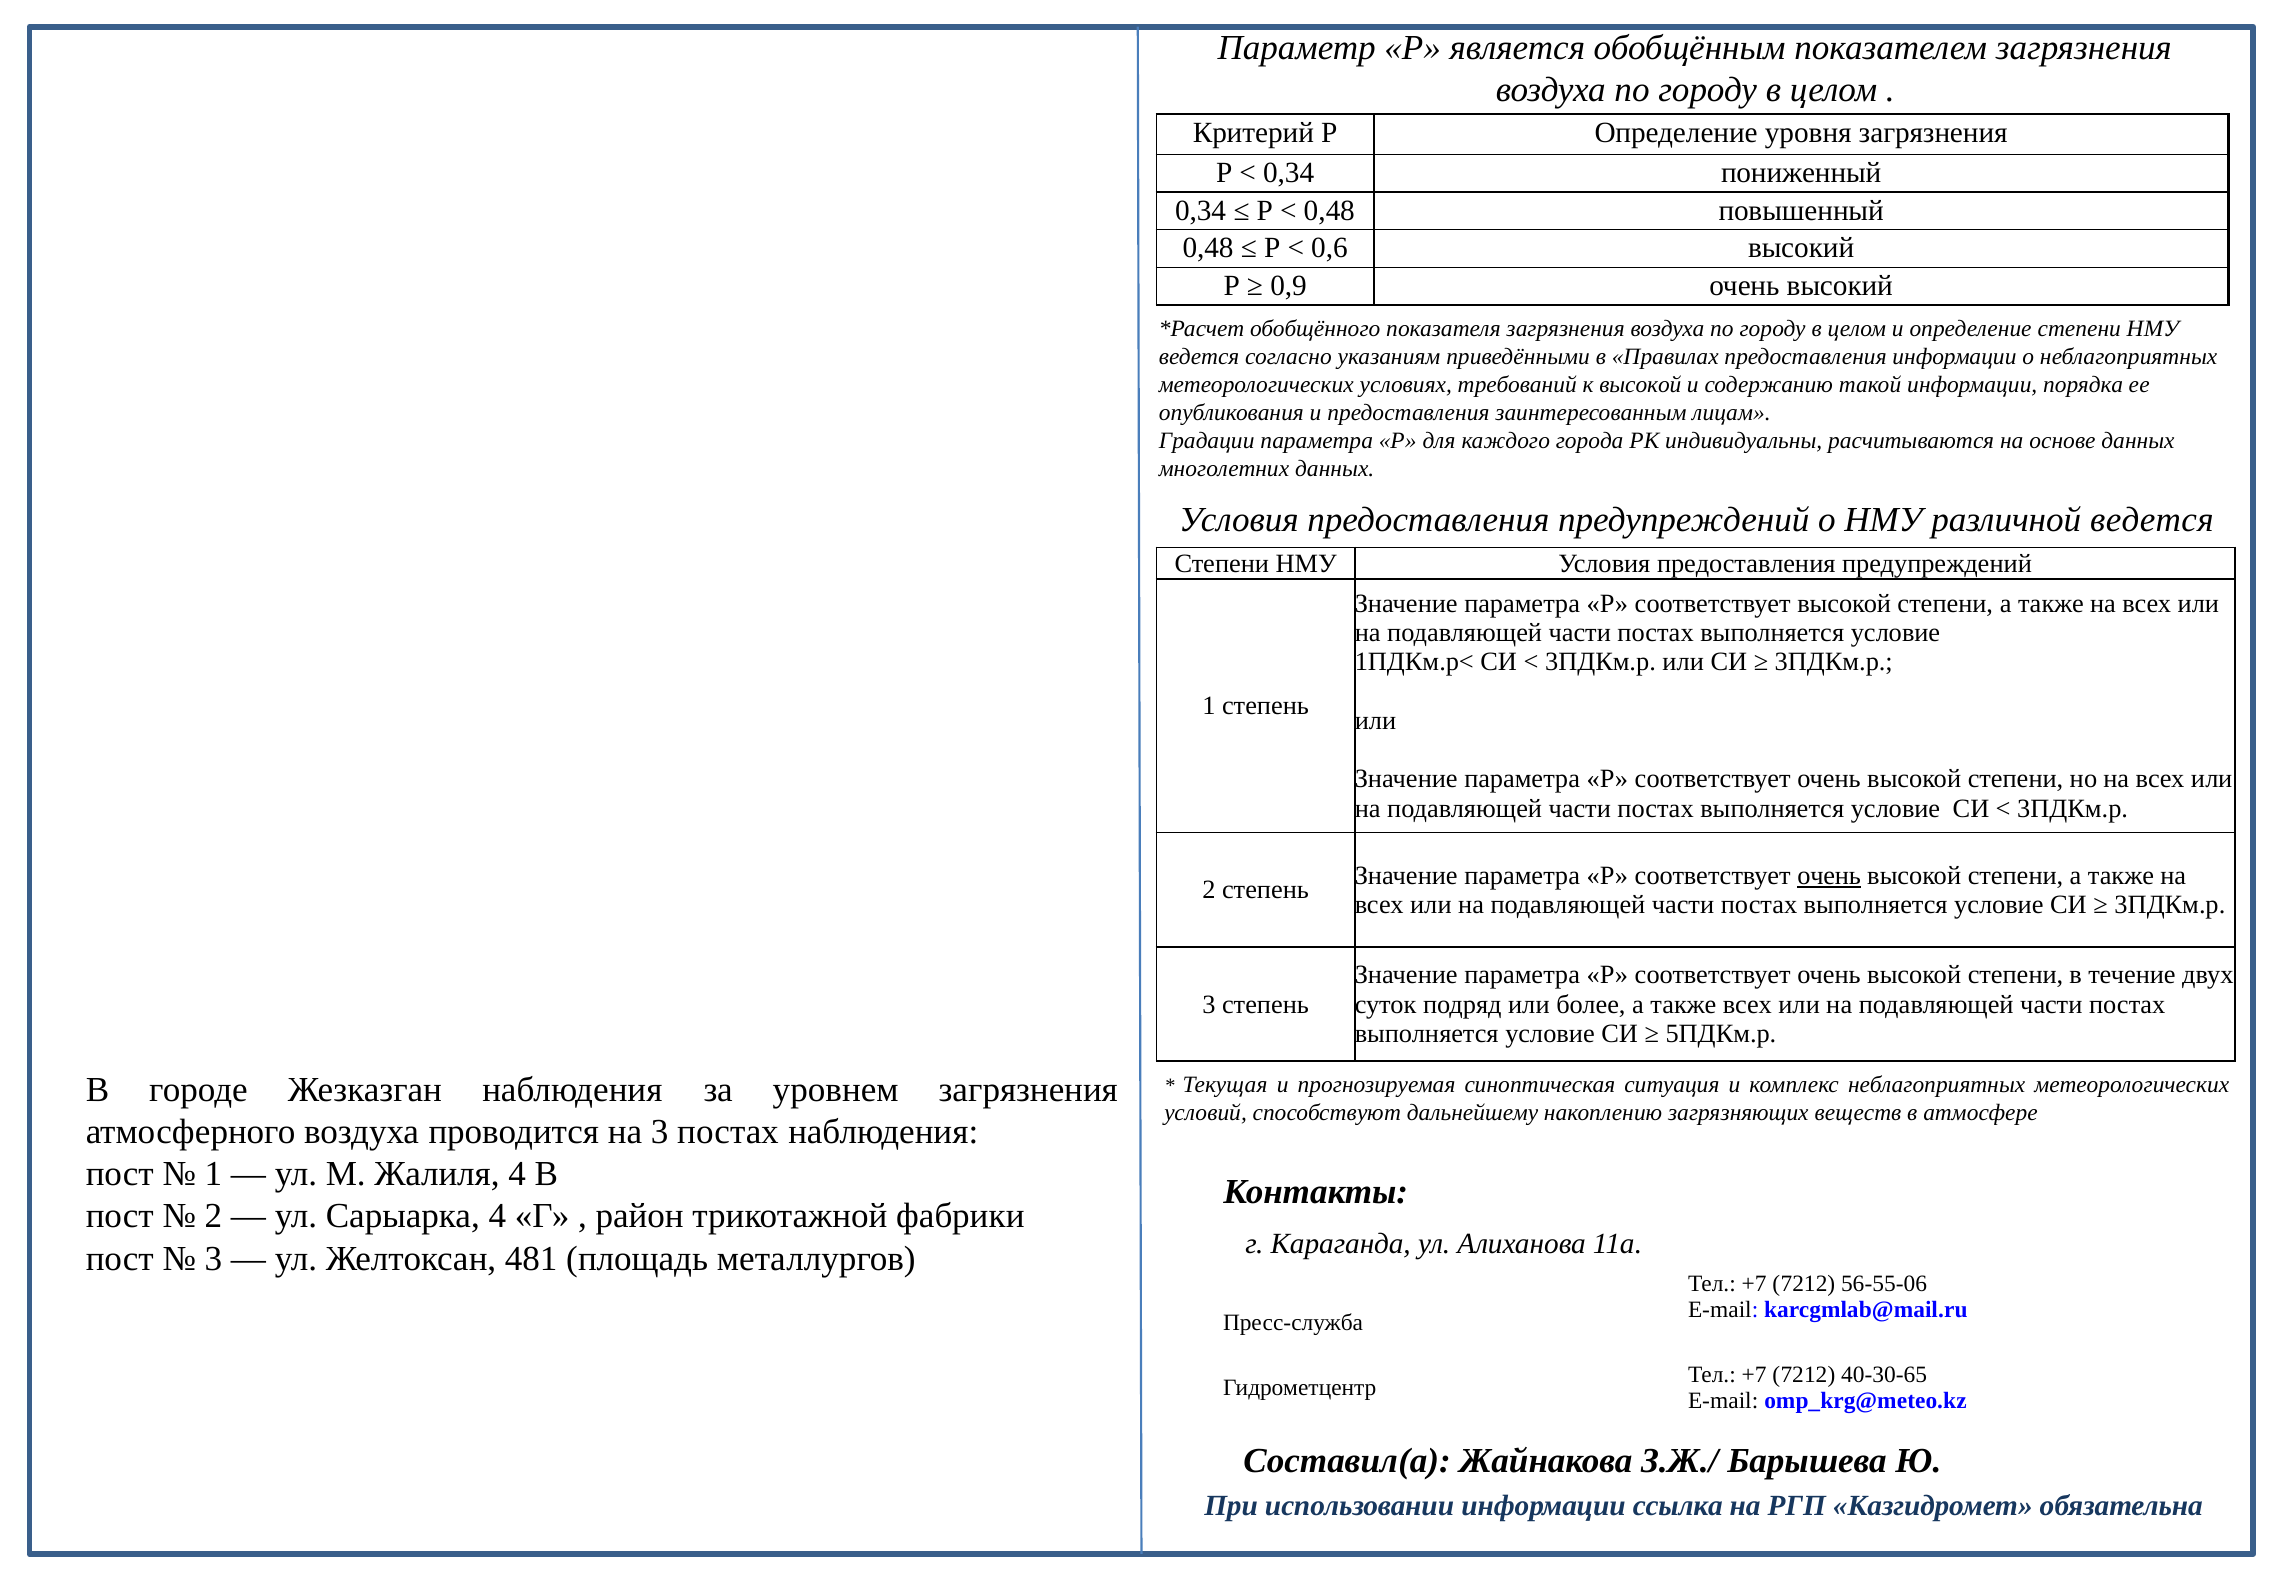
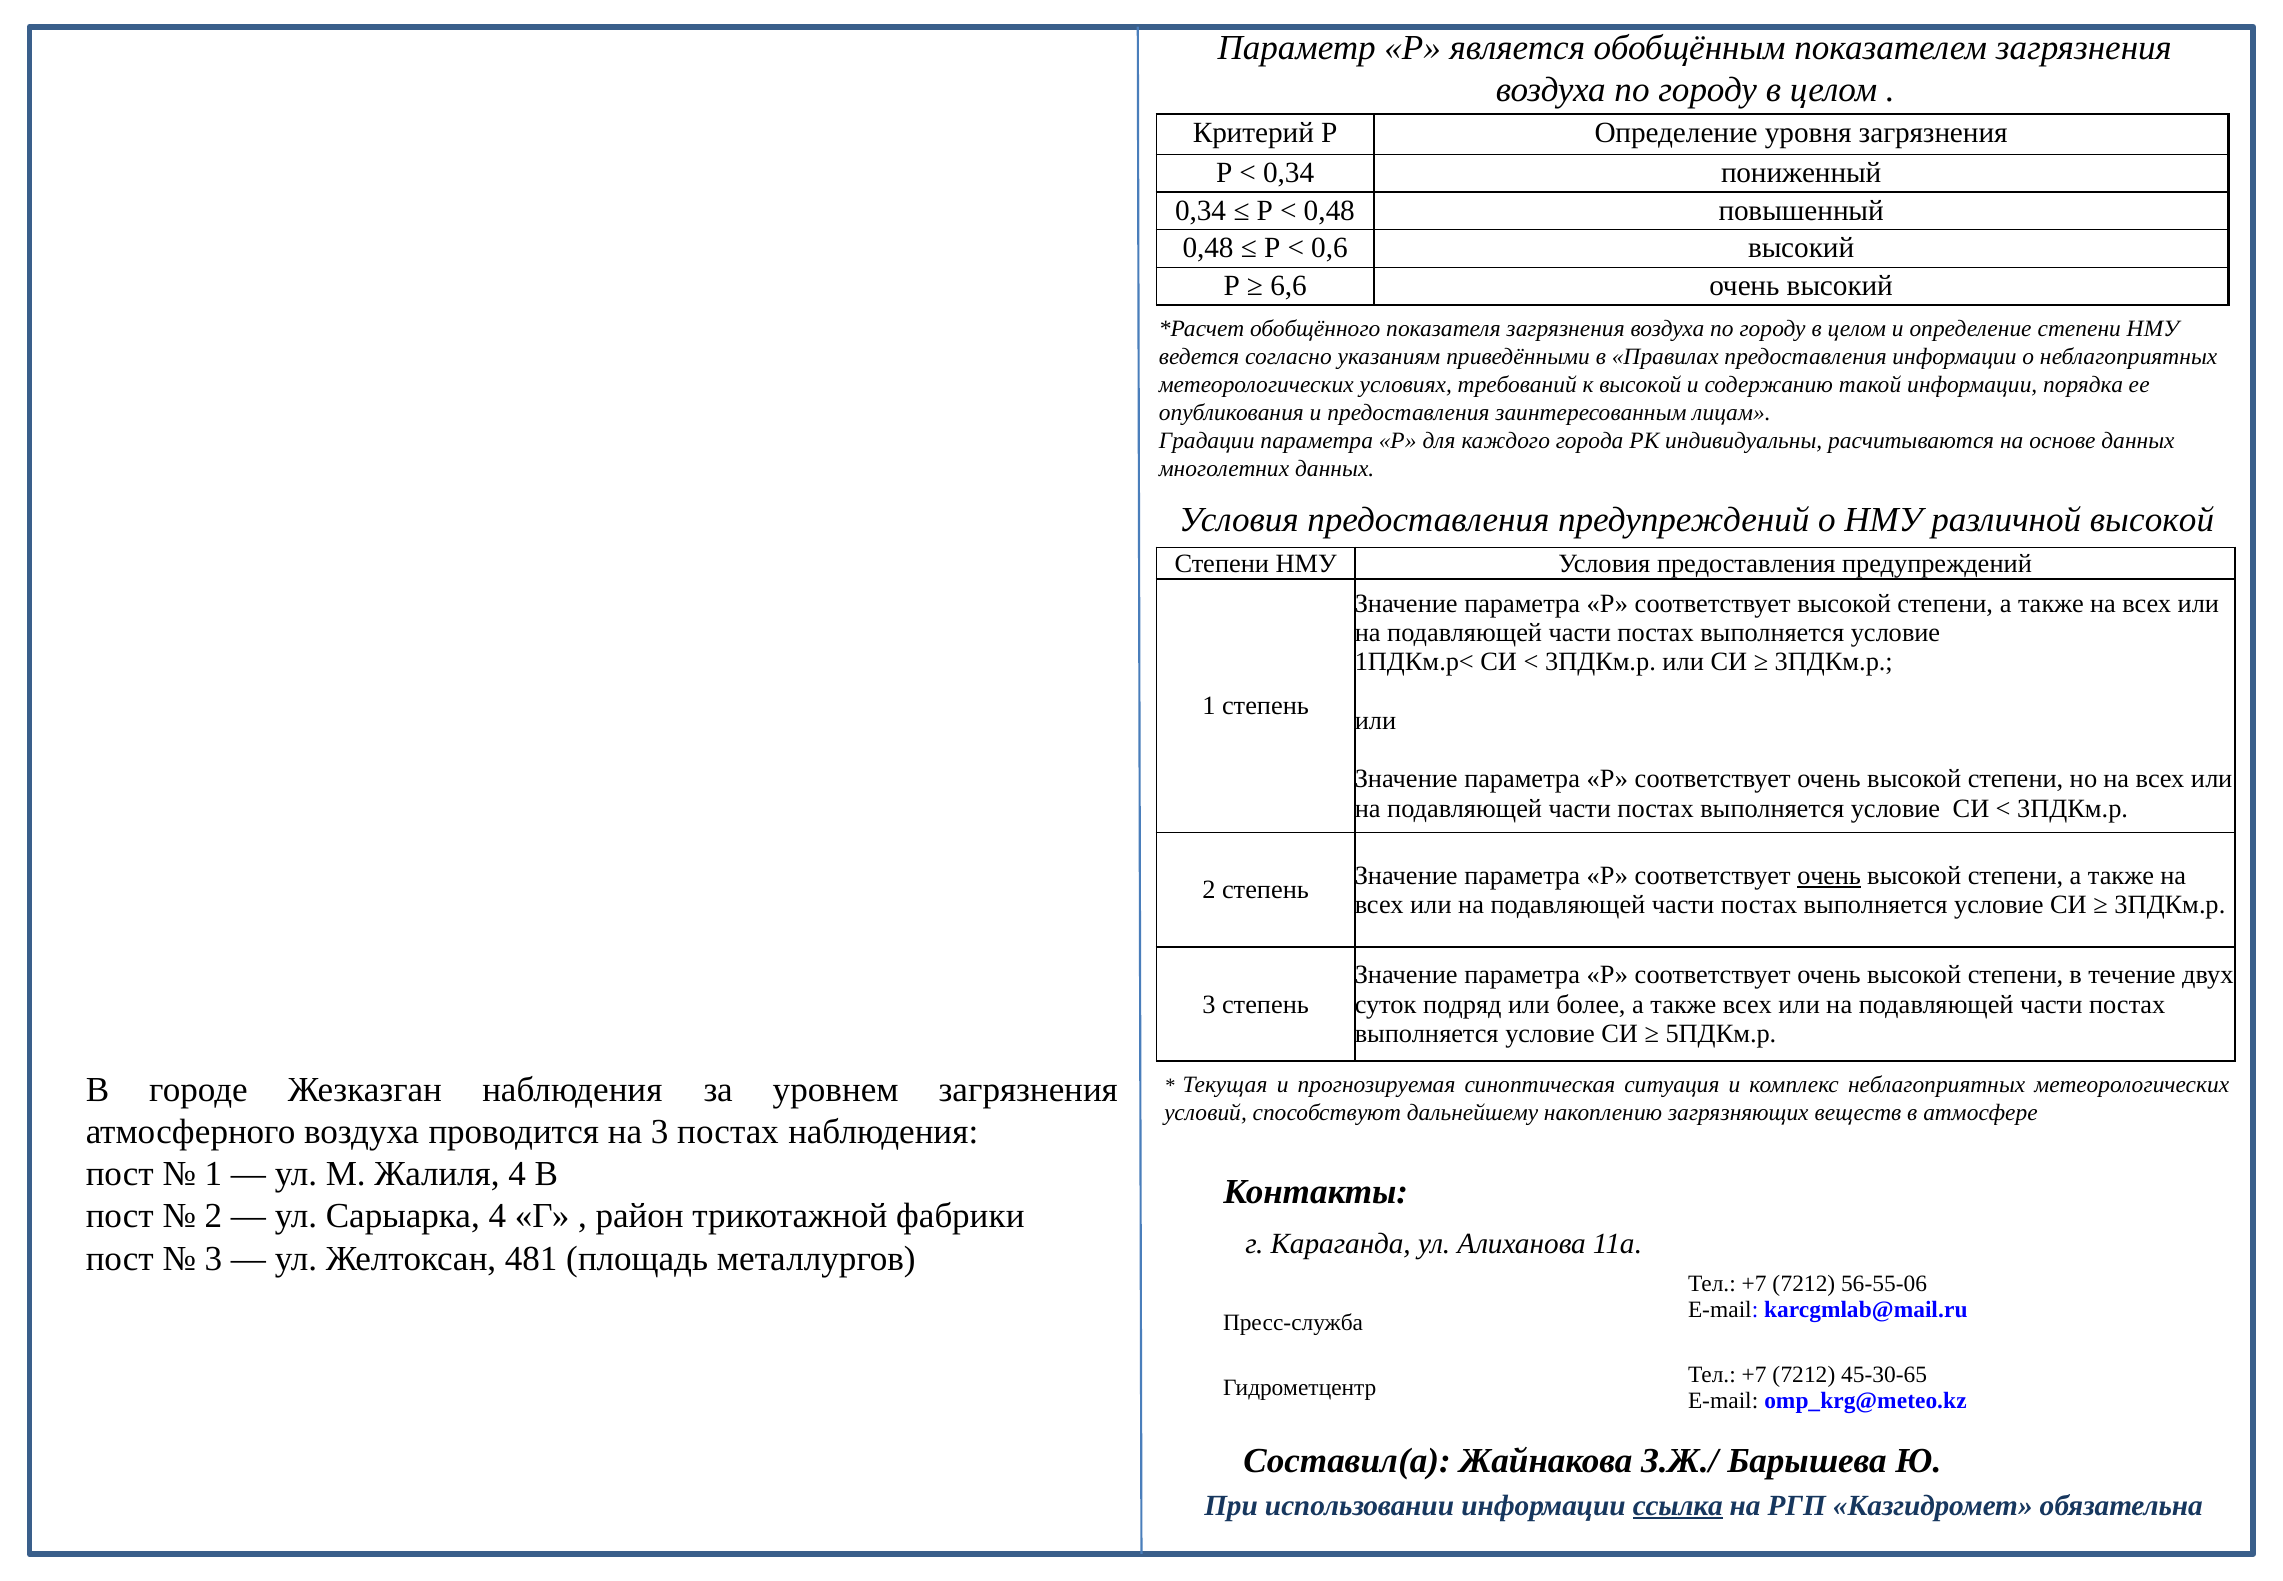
0,9: 0,9 -> 6,6
различной ведется: ведется -> высокой
40-30-65: 40-30-65 -> 45-30-65
ссылка underline: none -> present
